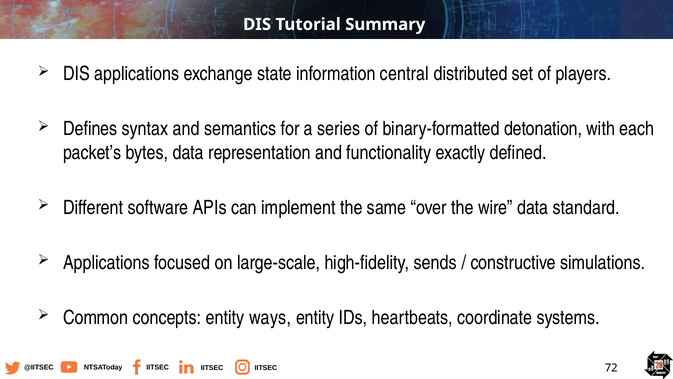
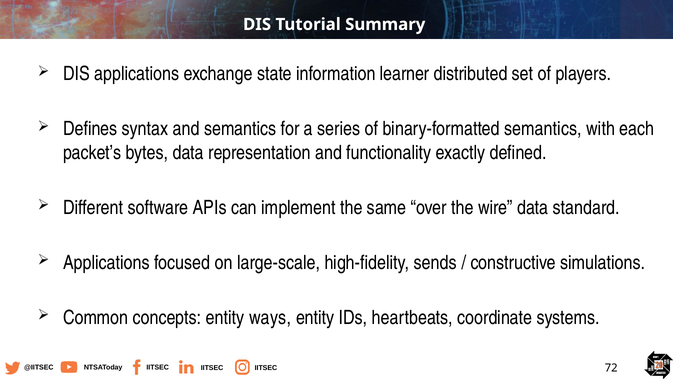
central: central -> learner
binary-formatted detonation: detonation -> semantics
